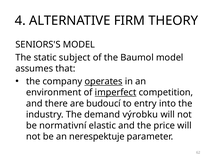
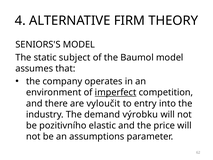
operates underline: present -> none
budoucí: budoucí -> vyloučit
normativní: normativní -> pozitivního
nerespektuje: nerespektuje -> assumptions
